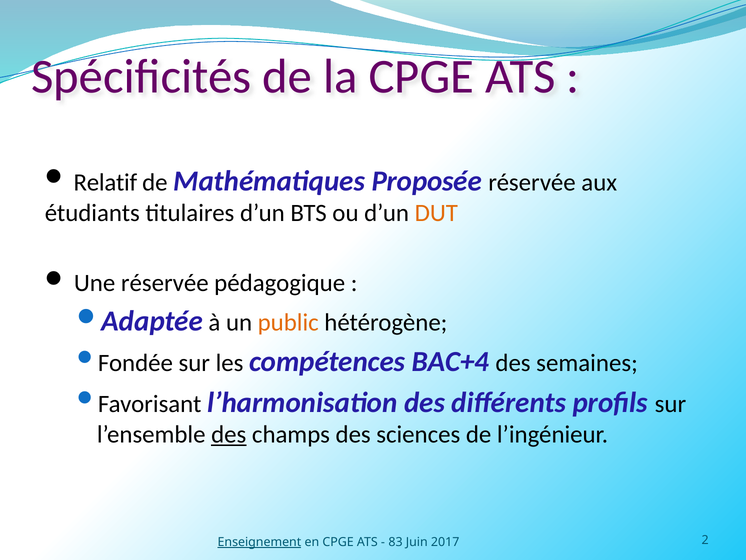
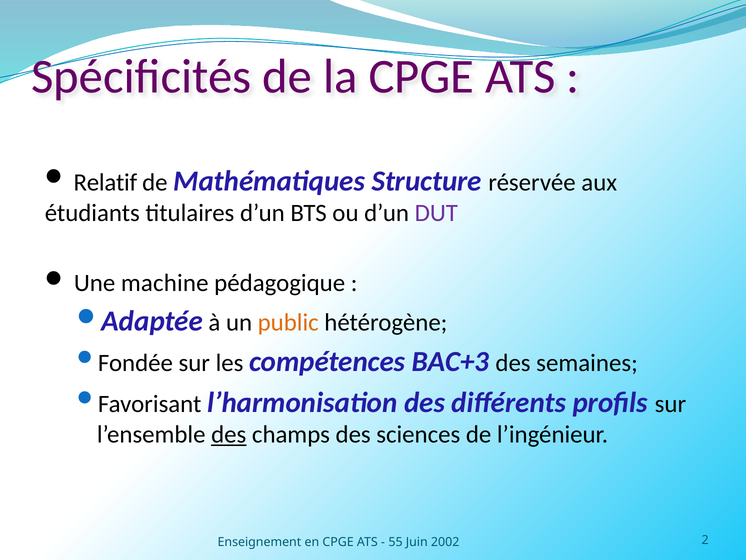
Proposée: Proposée -> Structure
DUT colour: orange -> purple
Une réservée: réservée -> machine
BAC+4: BAC+4 -> BAC+3
Enseignement underline: present -> none
83: 83 -> 55
2017: 2017 -> 2002
